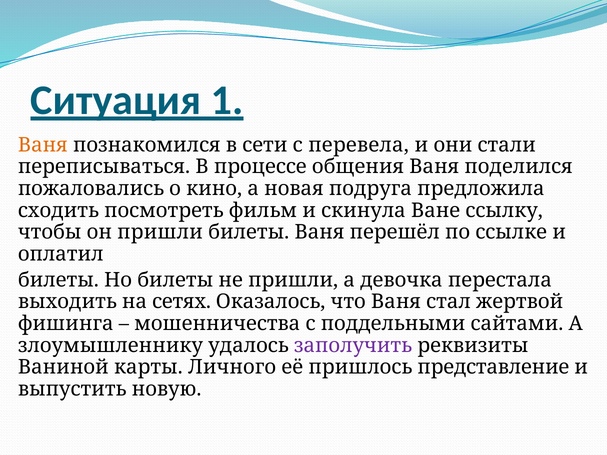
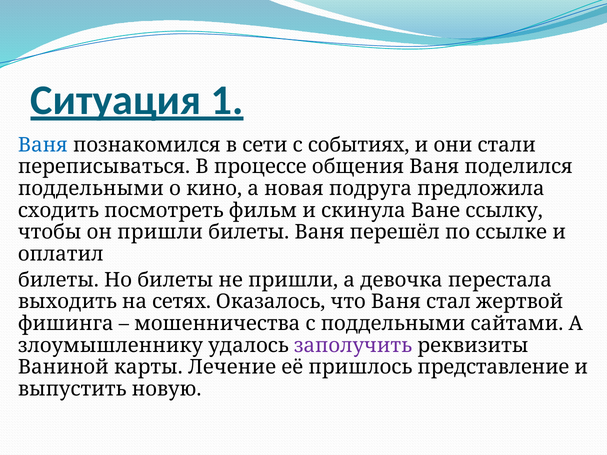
Ваня at (43, 145) colour: orange -> blue
перевела: перевела -> событиях
пожаловались at (91, 189): пожаловались -> поддельными
Личного: Личного -> Лечение
